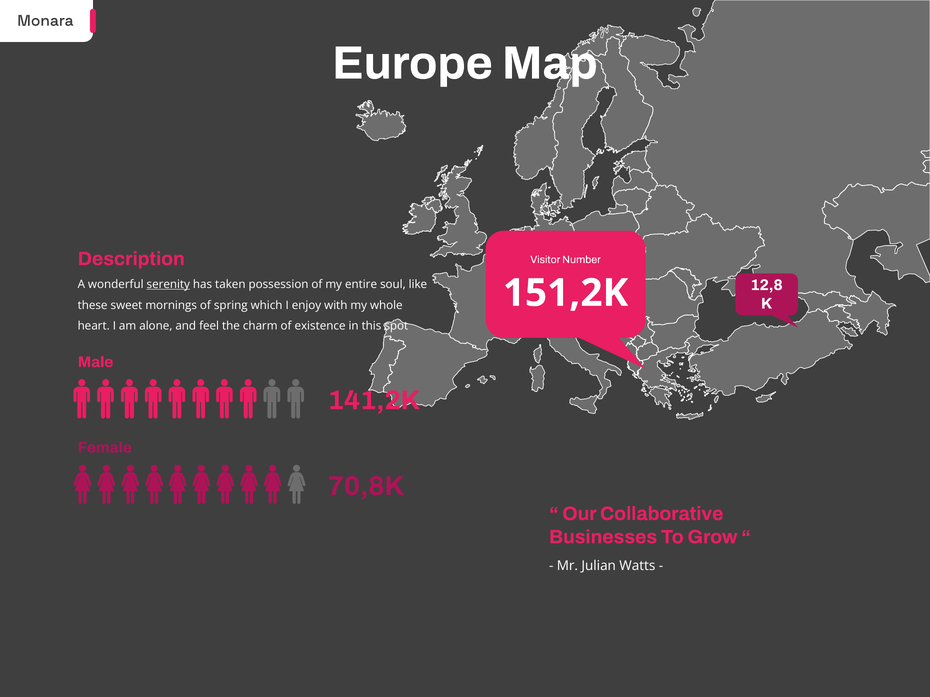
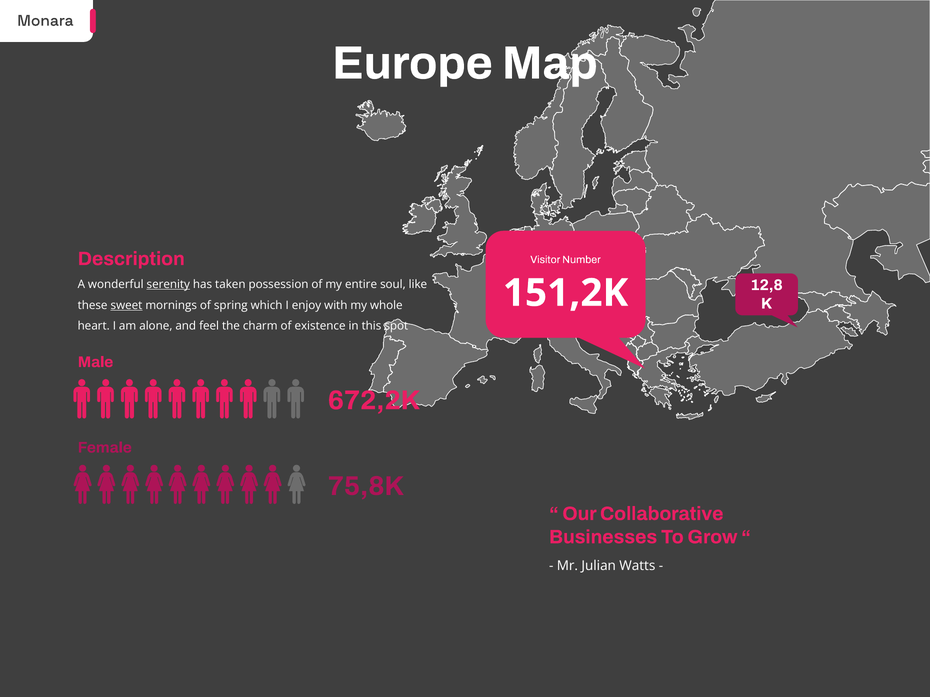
sweet underline: none -> present
141,2K: 141,2K -> 672,2K
70,8K: 70,8K -> 75,8K
